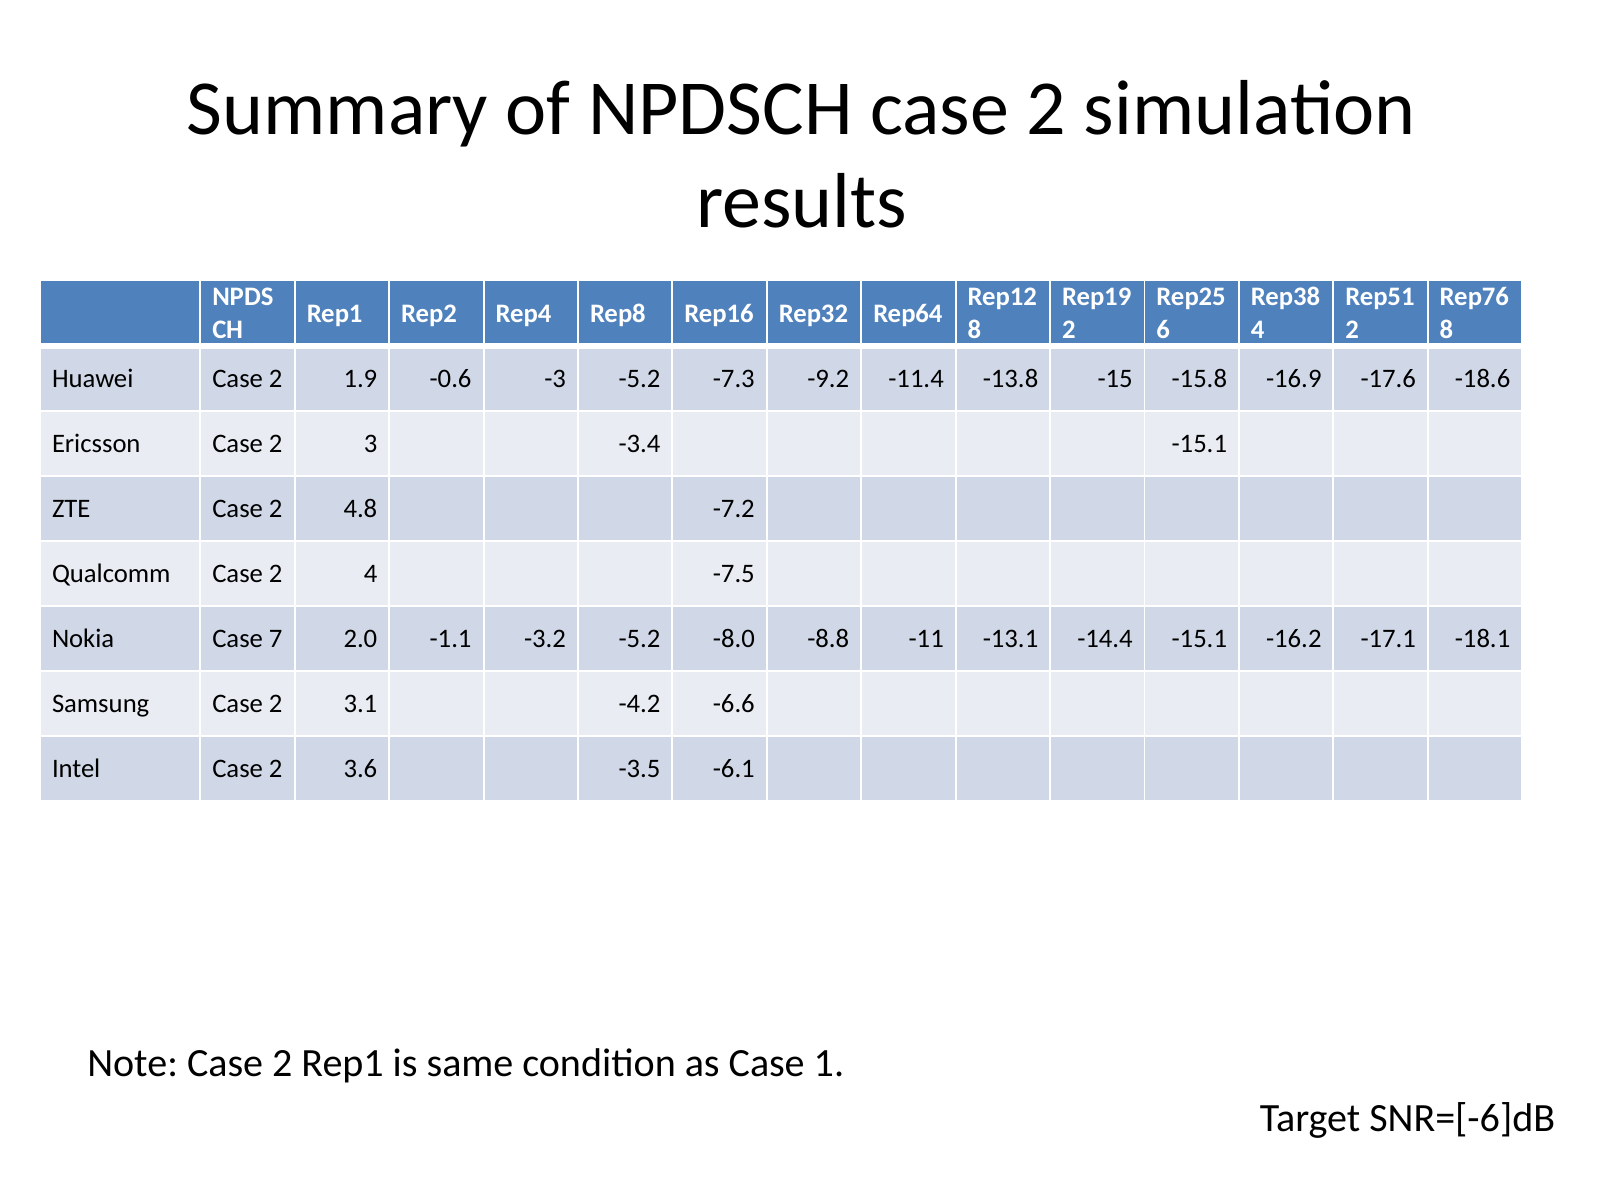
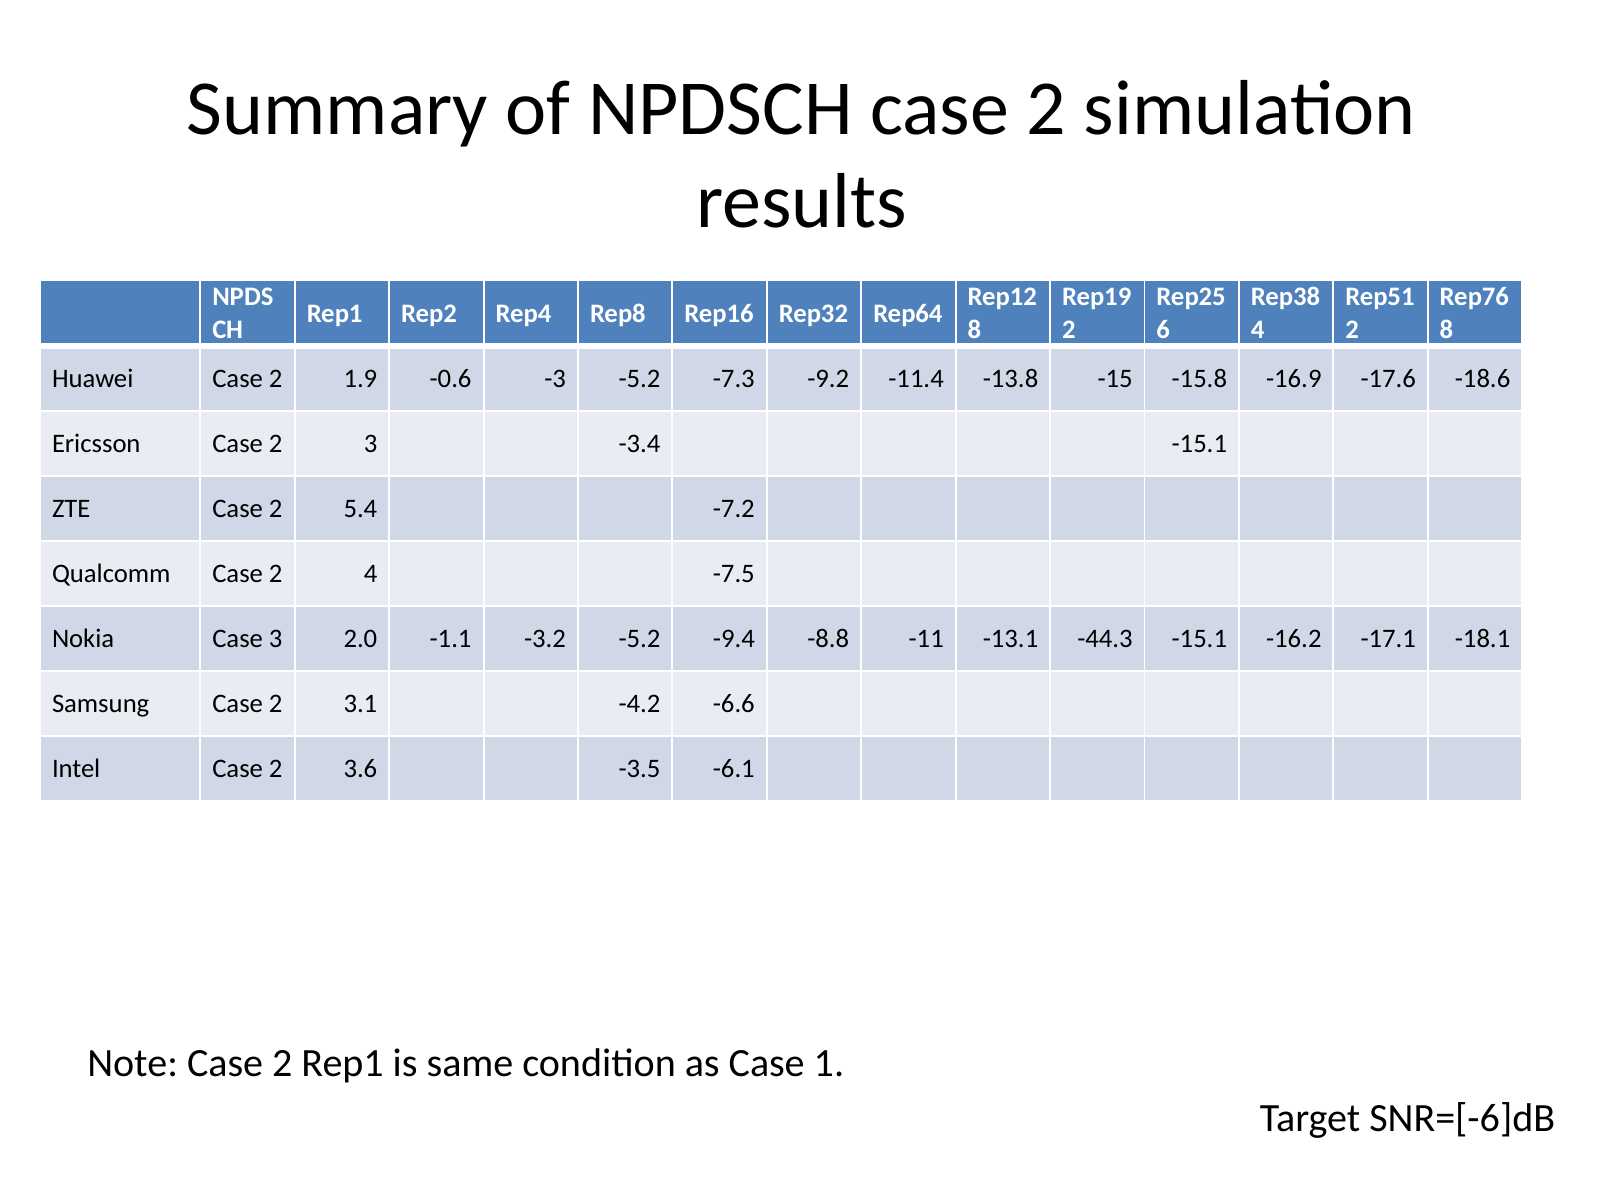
4.8: 4.8 -> 5.4
Case 7: 7 -> 3
-8.0: -8.0 -> -9.4
-14.4: -14.4 -> -44.3
